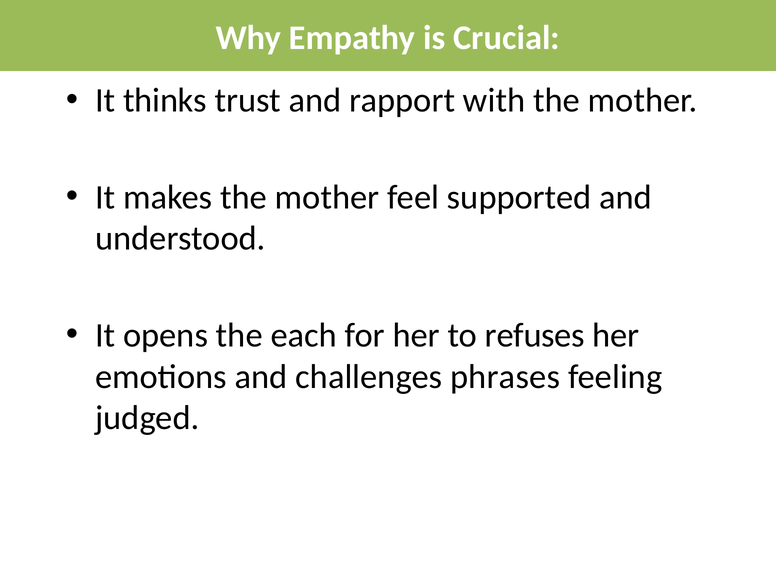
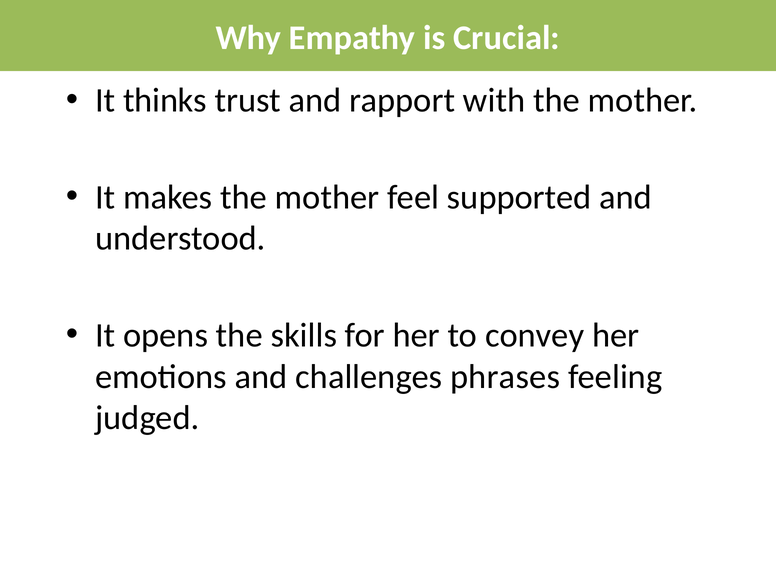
each: each -> skills
refuses: refuses -> convey
